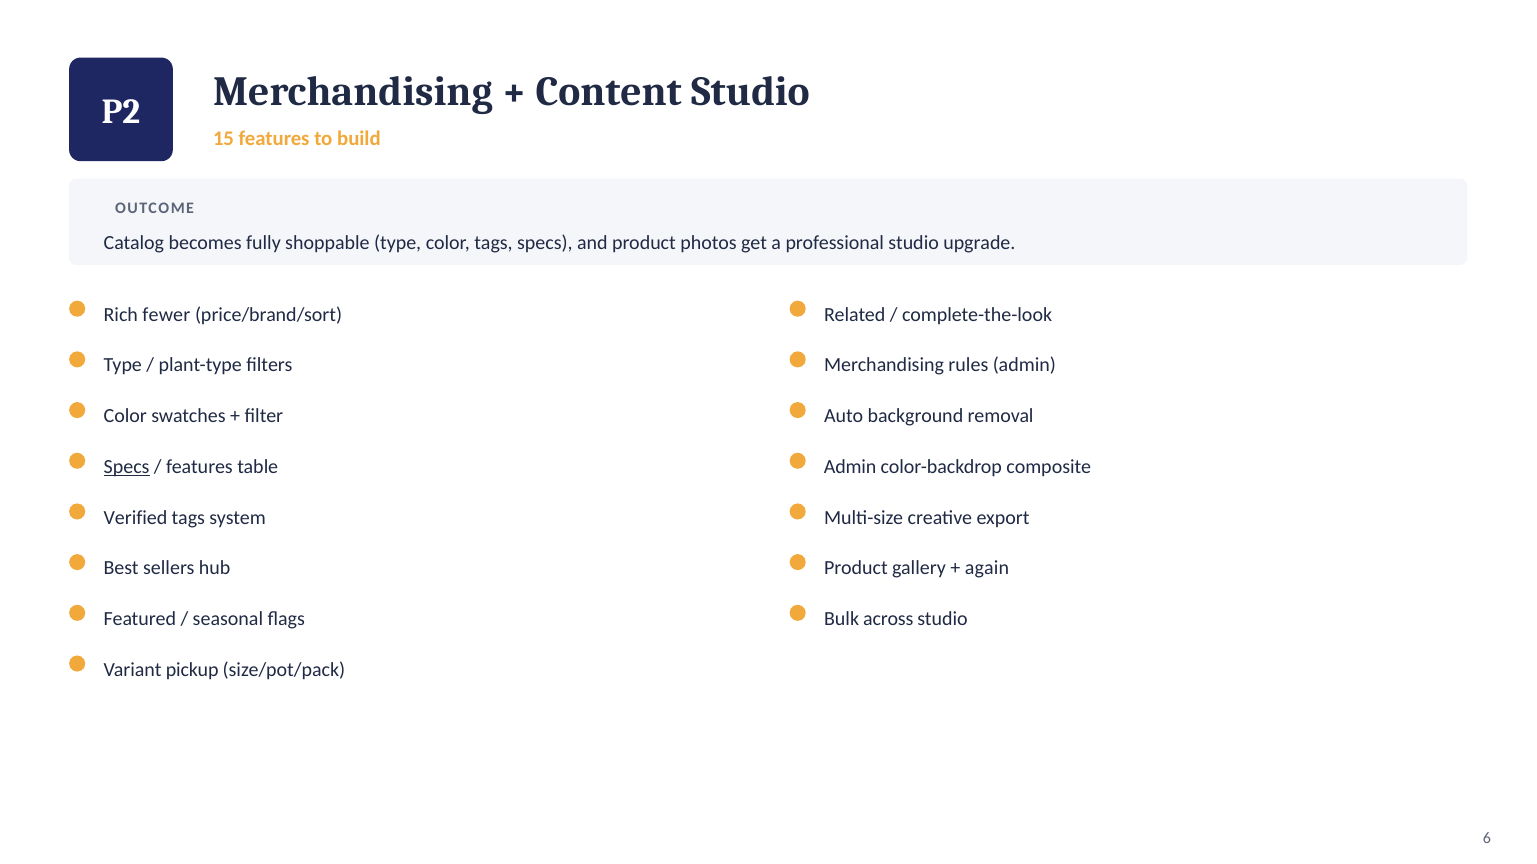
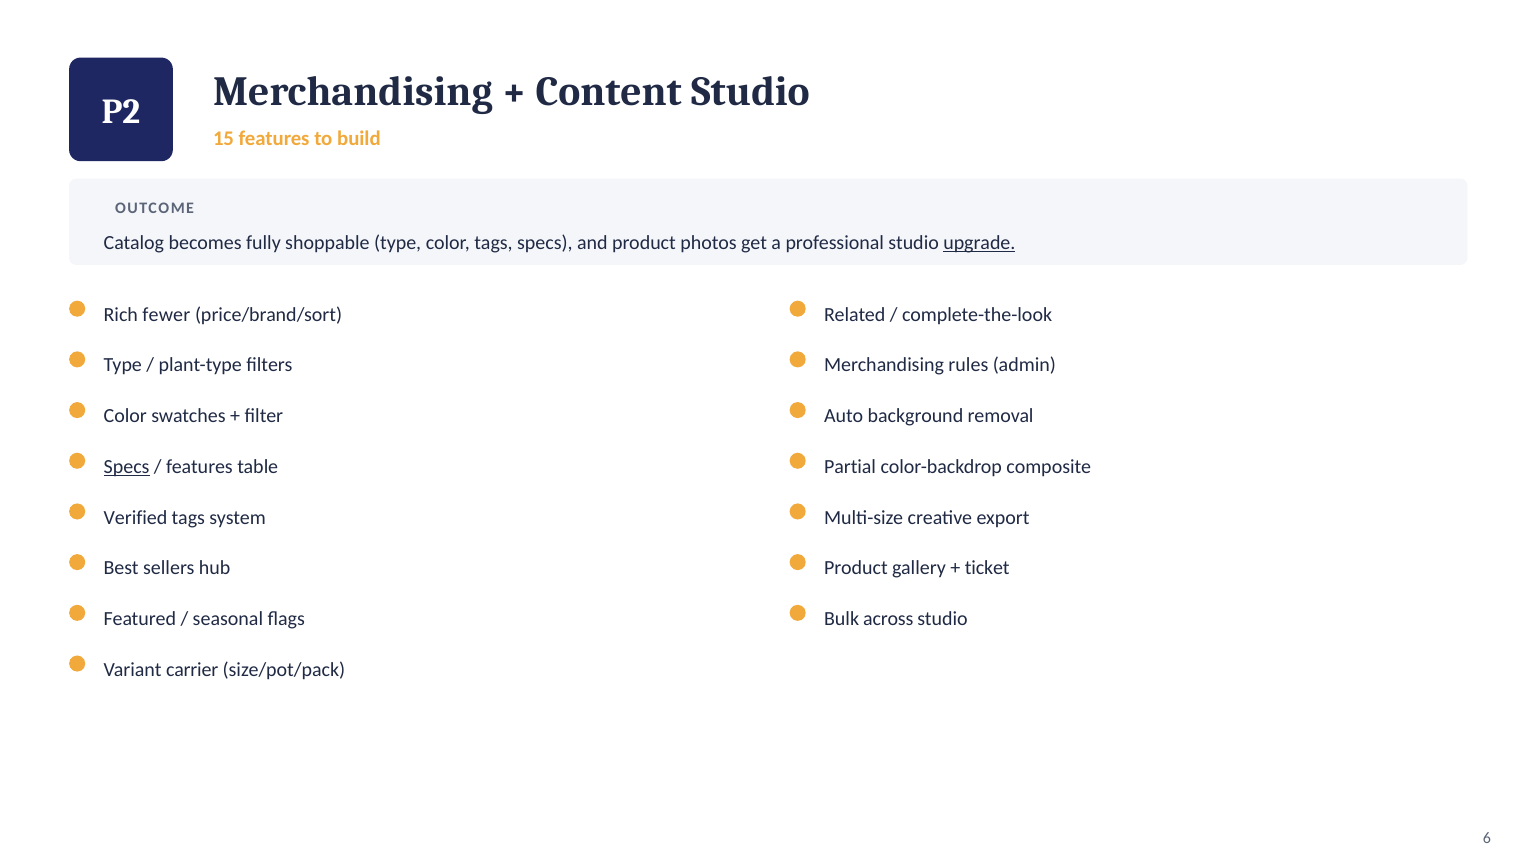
upgrade underline: none -> present
Admin at (850, 467): Admin -> Partial
again: again -> ticket
pickup: pickup -> carrier
